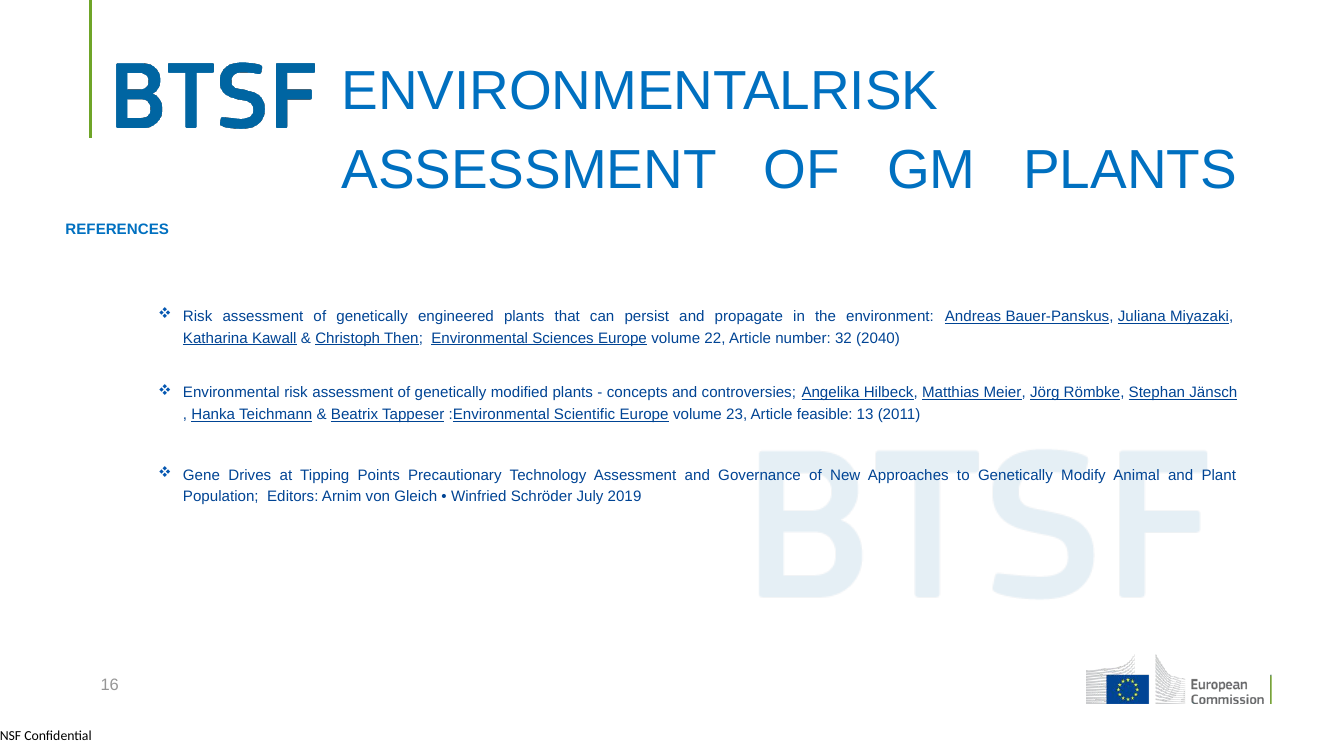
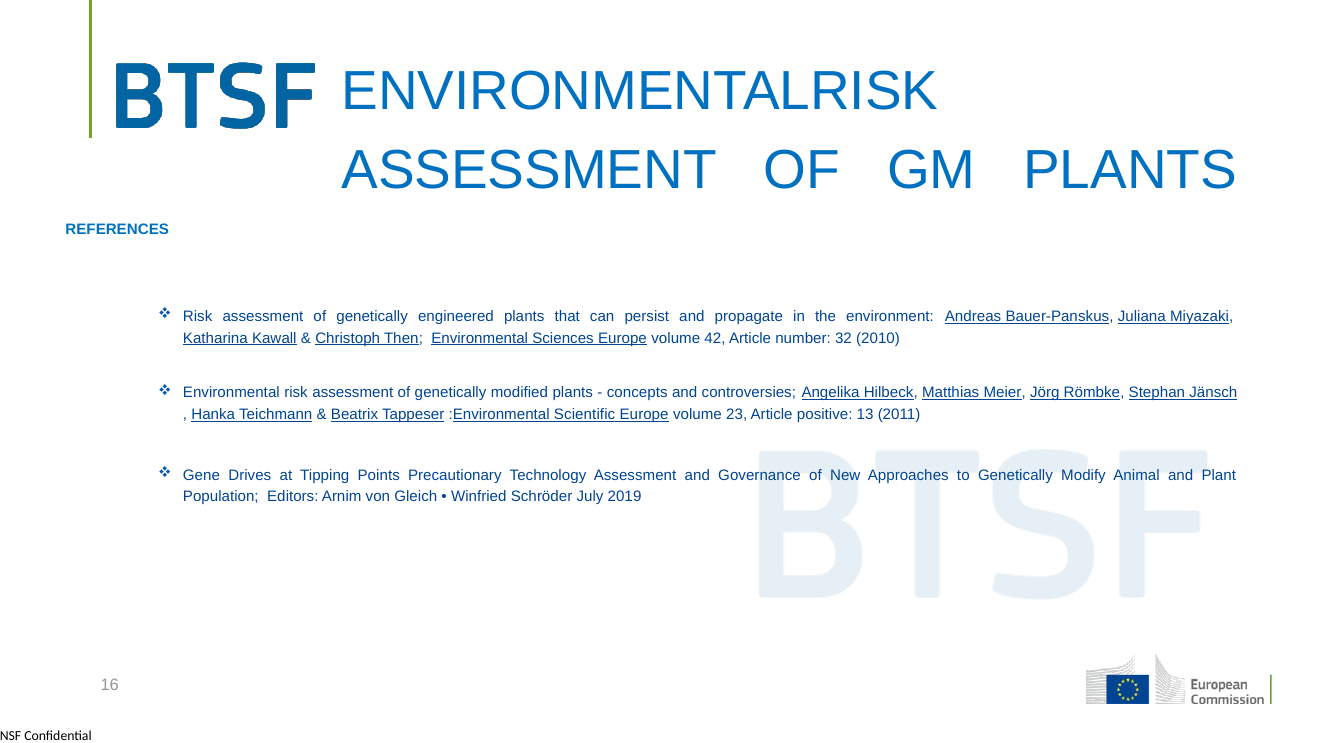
22: 22 -> 42
2040: 2040 -> 2010
feasible: feasible -> positive
